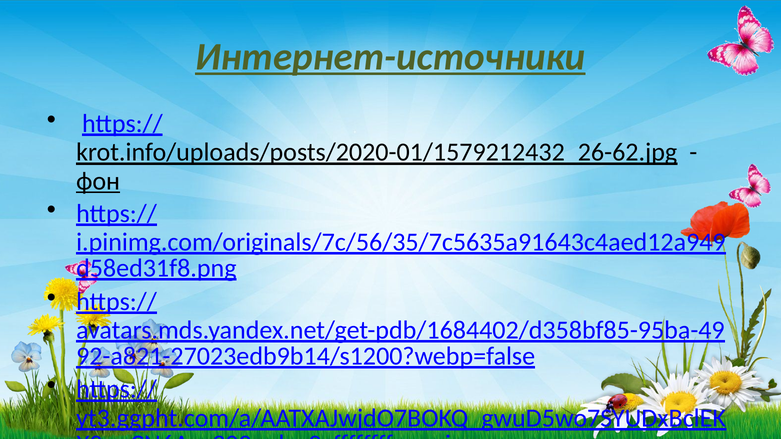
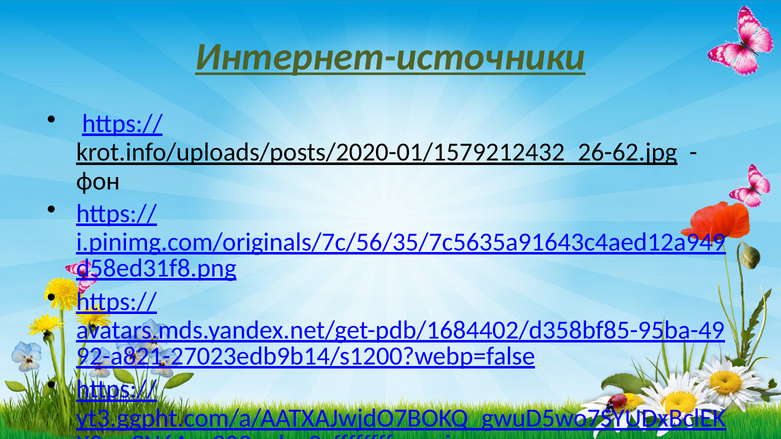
фон underline: present -> none
